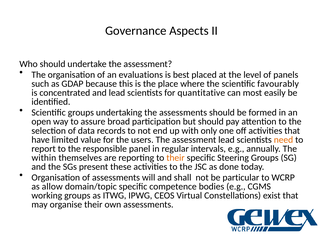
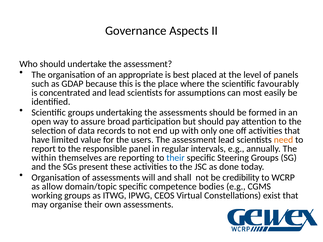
evaluations: evaluations -> appropriate
quantitative: quantitative -> assumptions
their at (176, 158) colour: orange -> blue
particular: particular -> credibility
